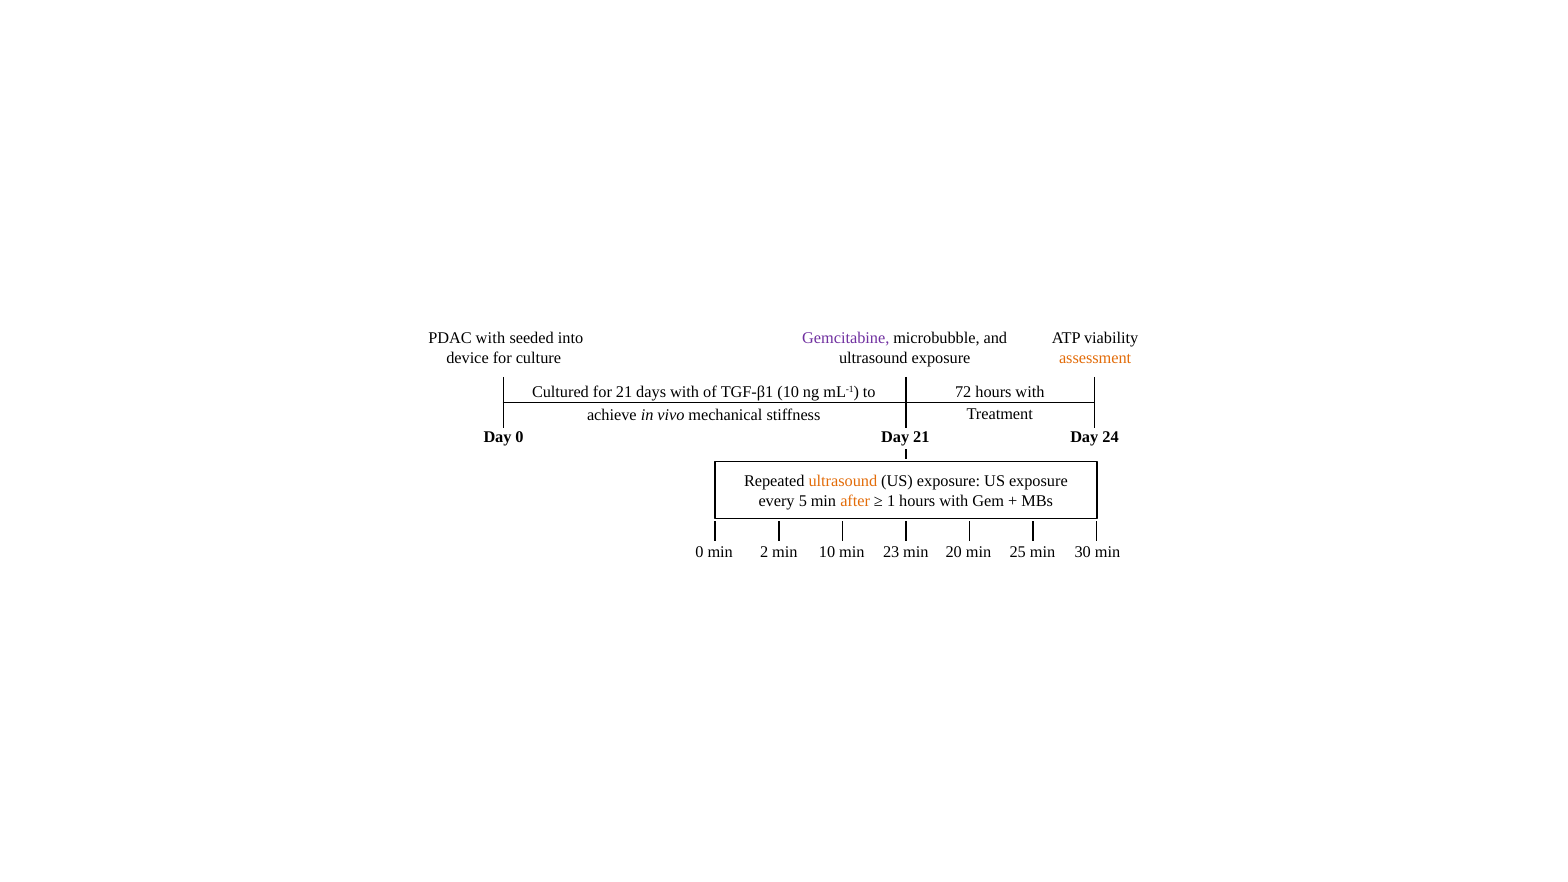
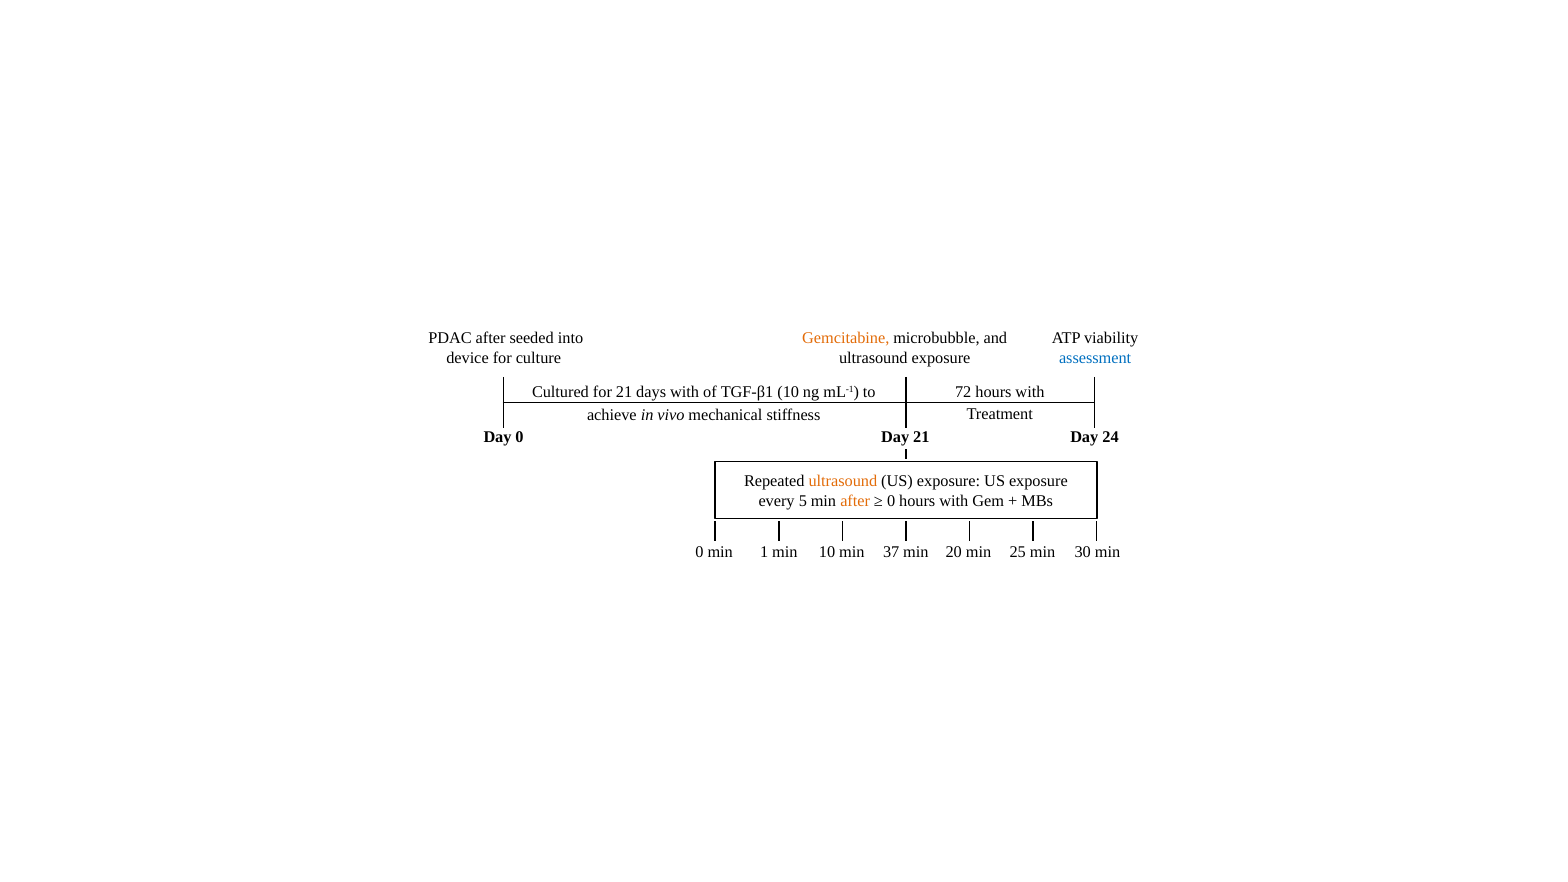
PDAC with: with -> after
Gemcitabine colour: purple -> orange
assessment colour: orange -> blue
1 at (891, 501): 1 -> 0
2: 2 -> 1
23: 23 -> 37
